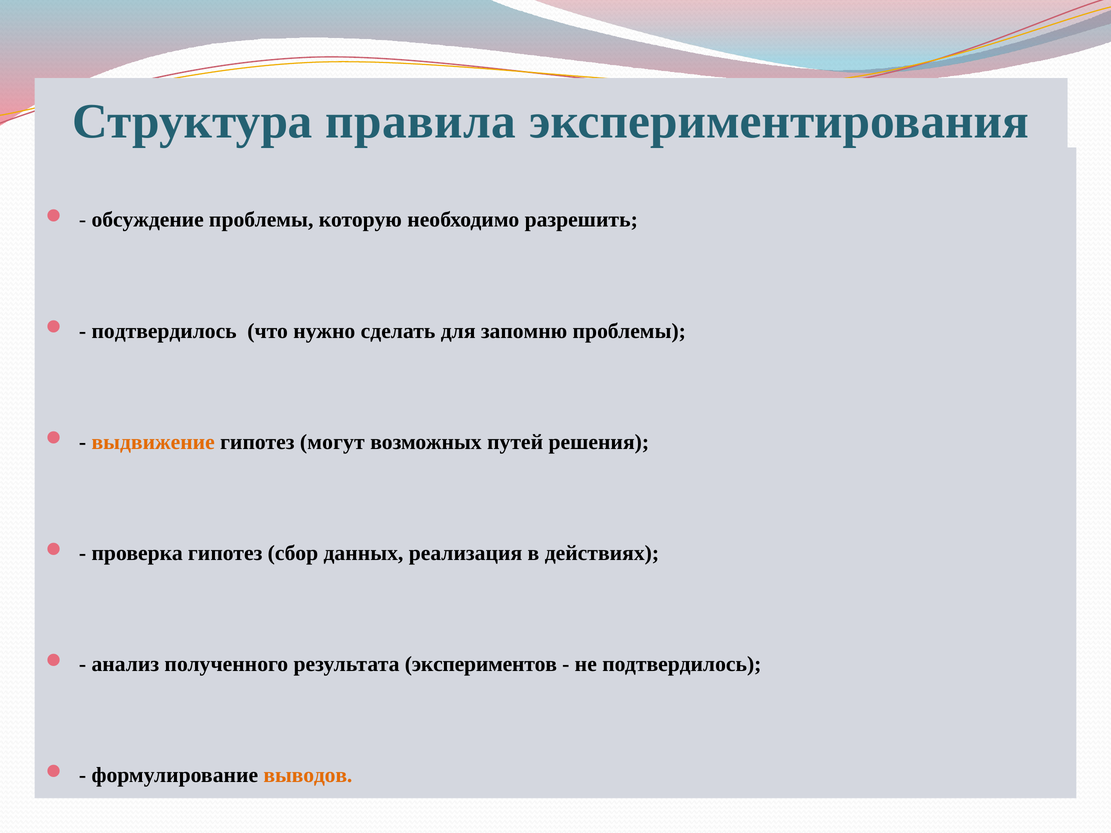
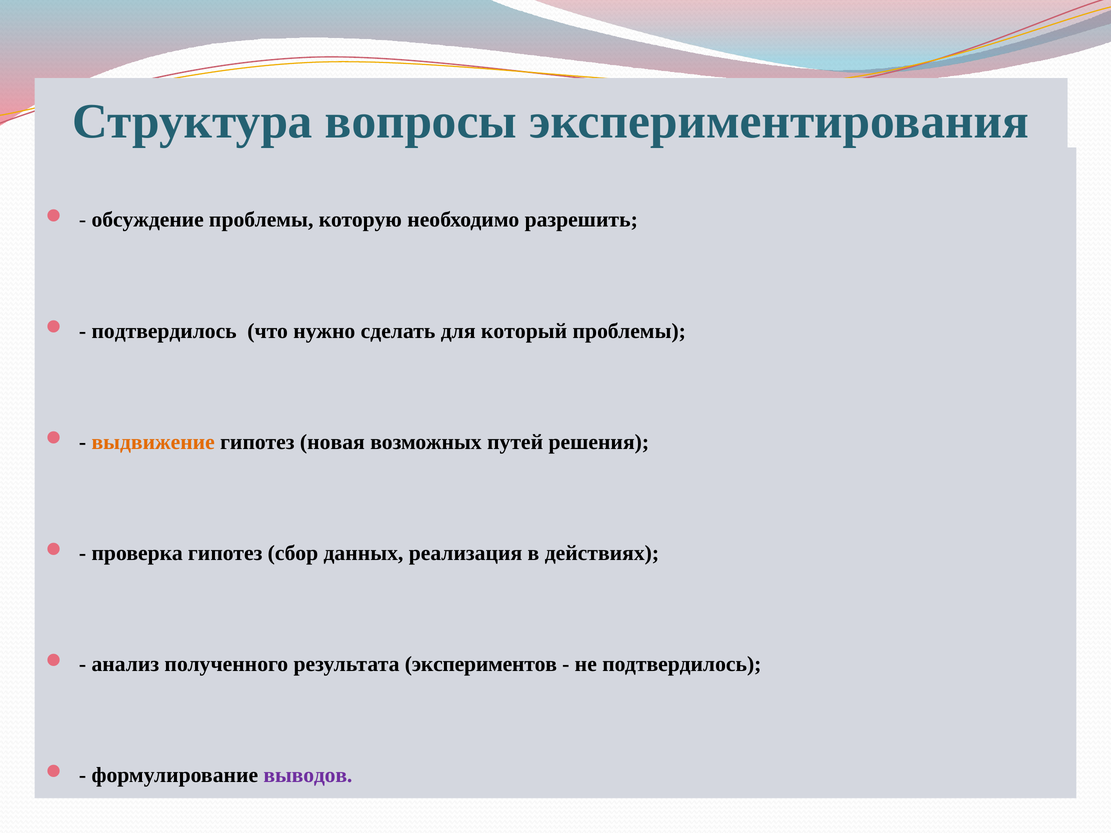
правила: правила -> вопросы
запомню: запомню -> который
могут: могут -> новая
выводов colour: orange -> purple
